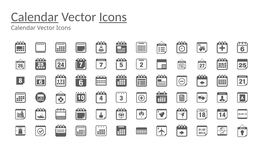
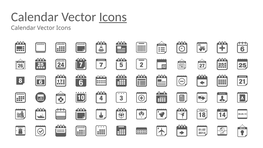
Calendar at (35, 17) underline: present -> none
